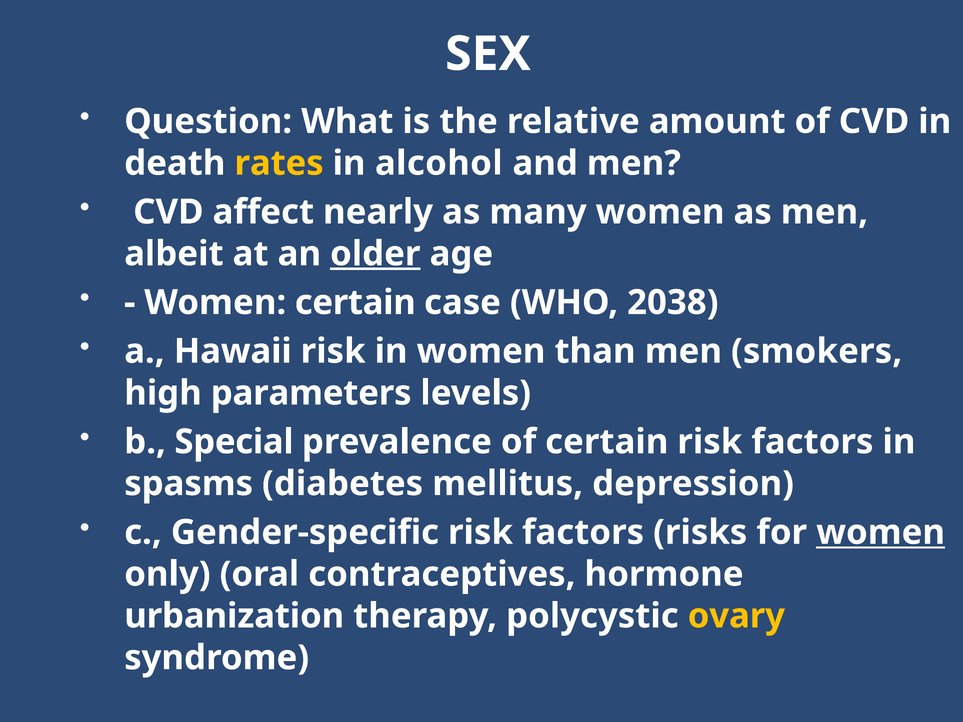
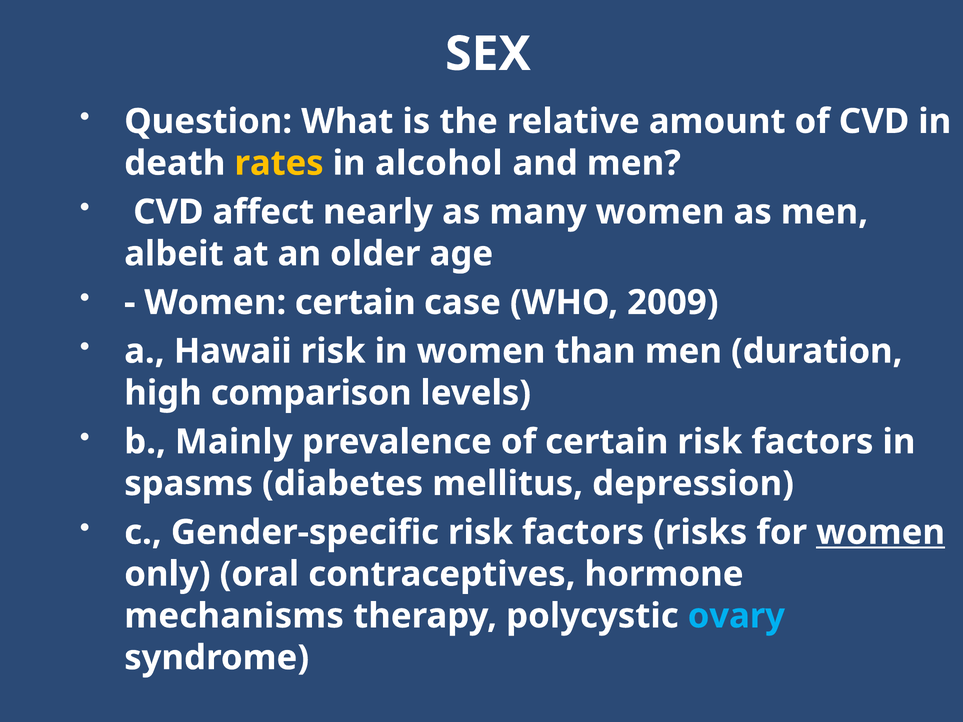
older underline: present -> none
2038: 2038 -> 2009
smokers: smokers -> duration
parameters: parameters -> comparison
Special: Special -> Mainly
urbanization: urbanization -> mechanisms
ovary colour: yellow -> light blue
